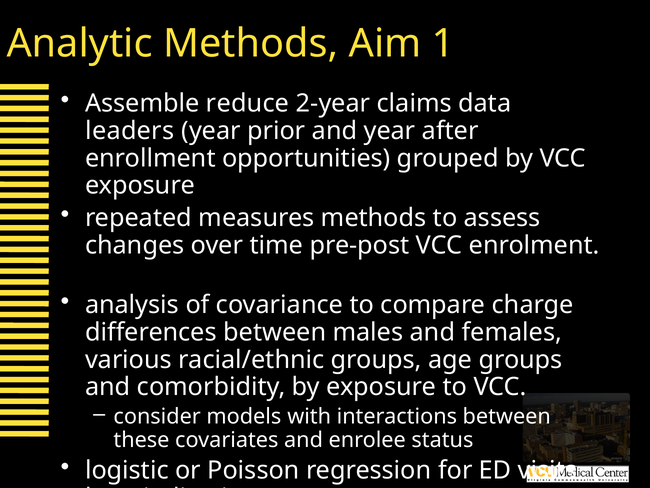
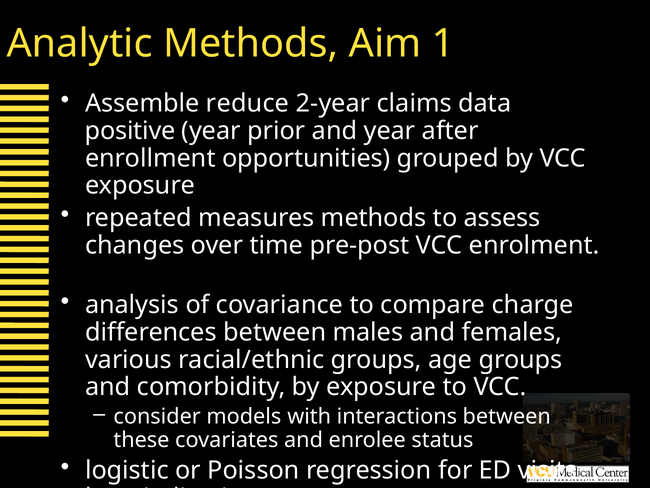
leaders: leaders -> positive
